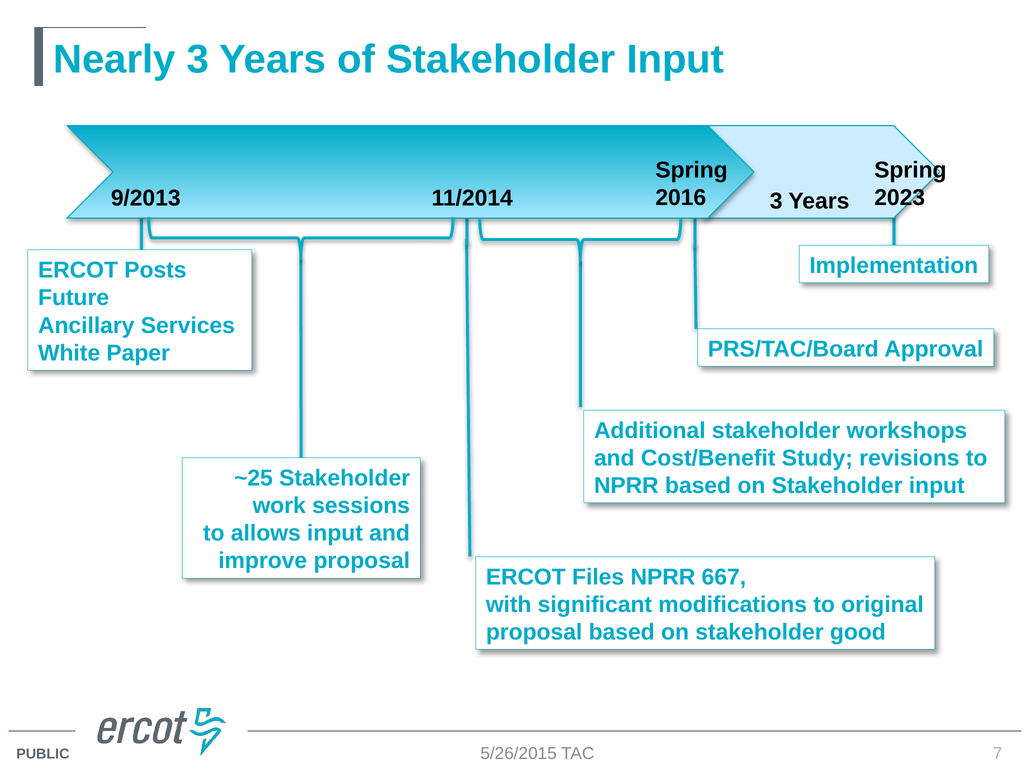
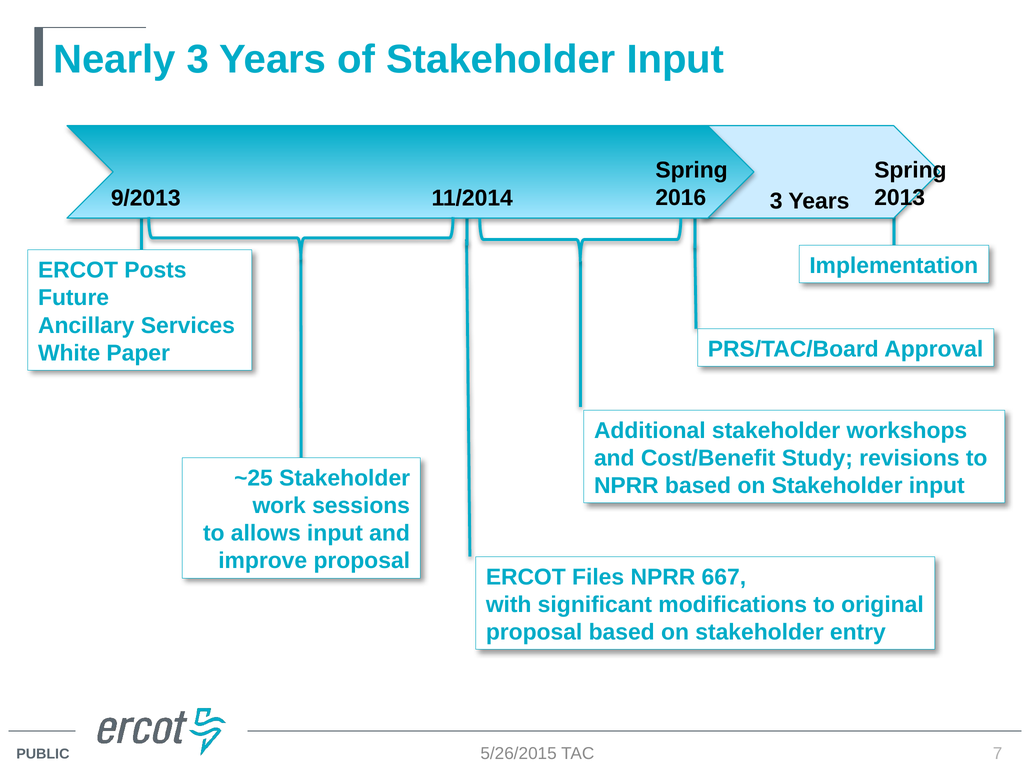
2023: 2023 -> 2013
good: good -> entry
